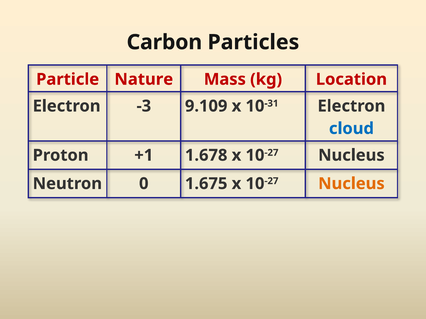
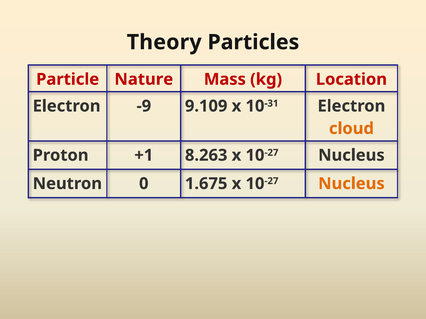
Carbon: Carbon -> Theory
-3: -3 -> -9
cloud colour: blue -> orange
1.678: 1.678 -> 8.263
